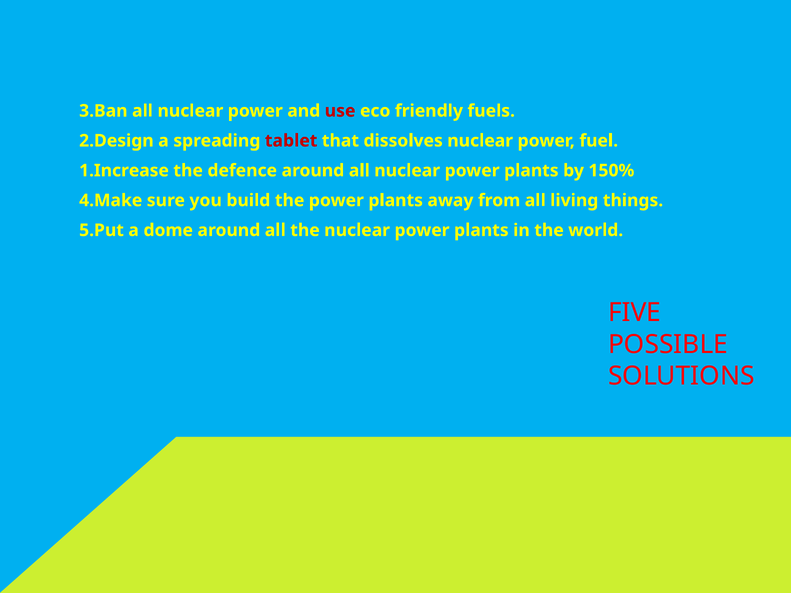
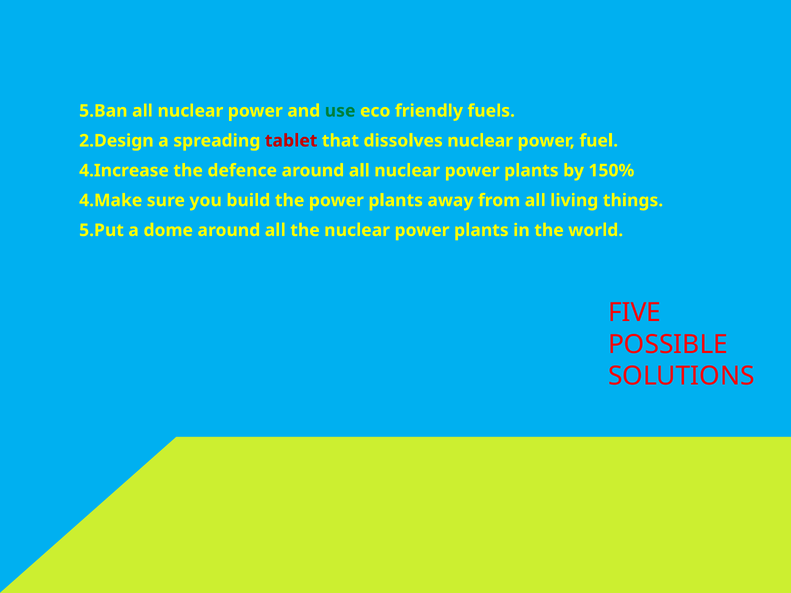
3.Ban: 3.Ban -> 5.Ban
use colour: red -> green
1.Increase: 1.Increase -> 4.Increase
